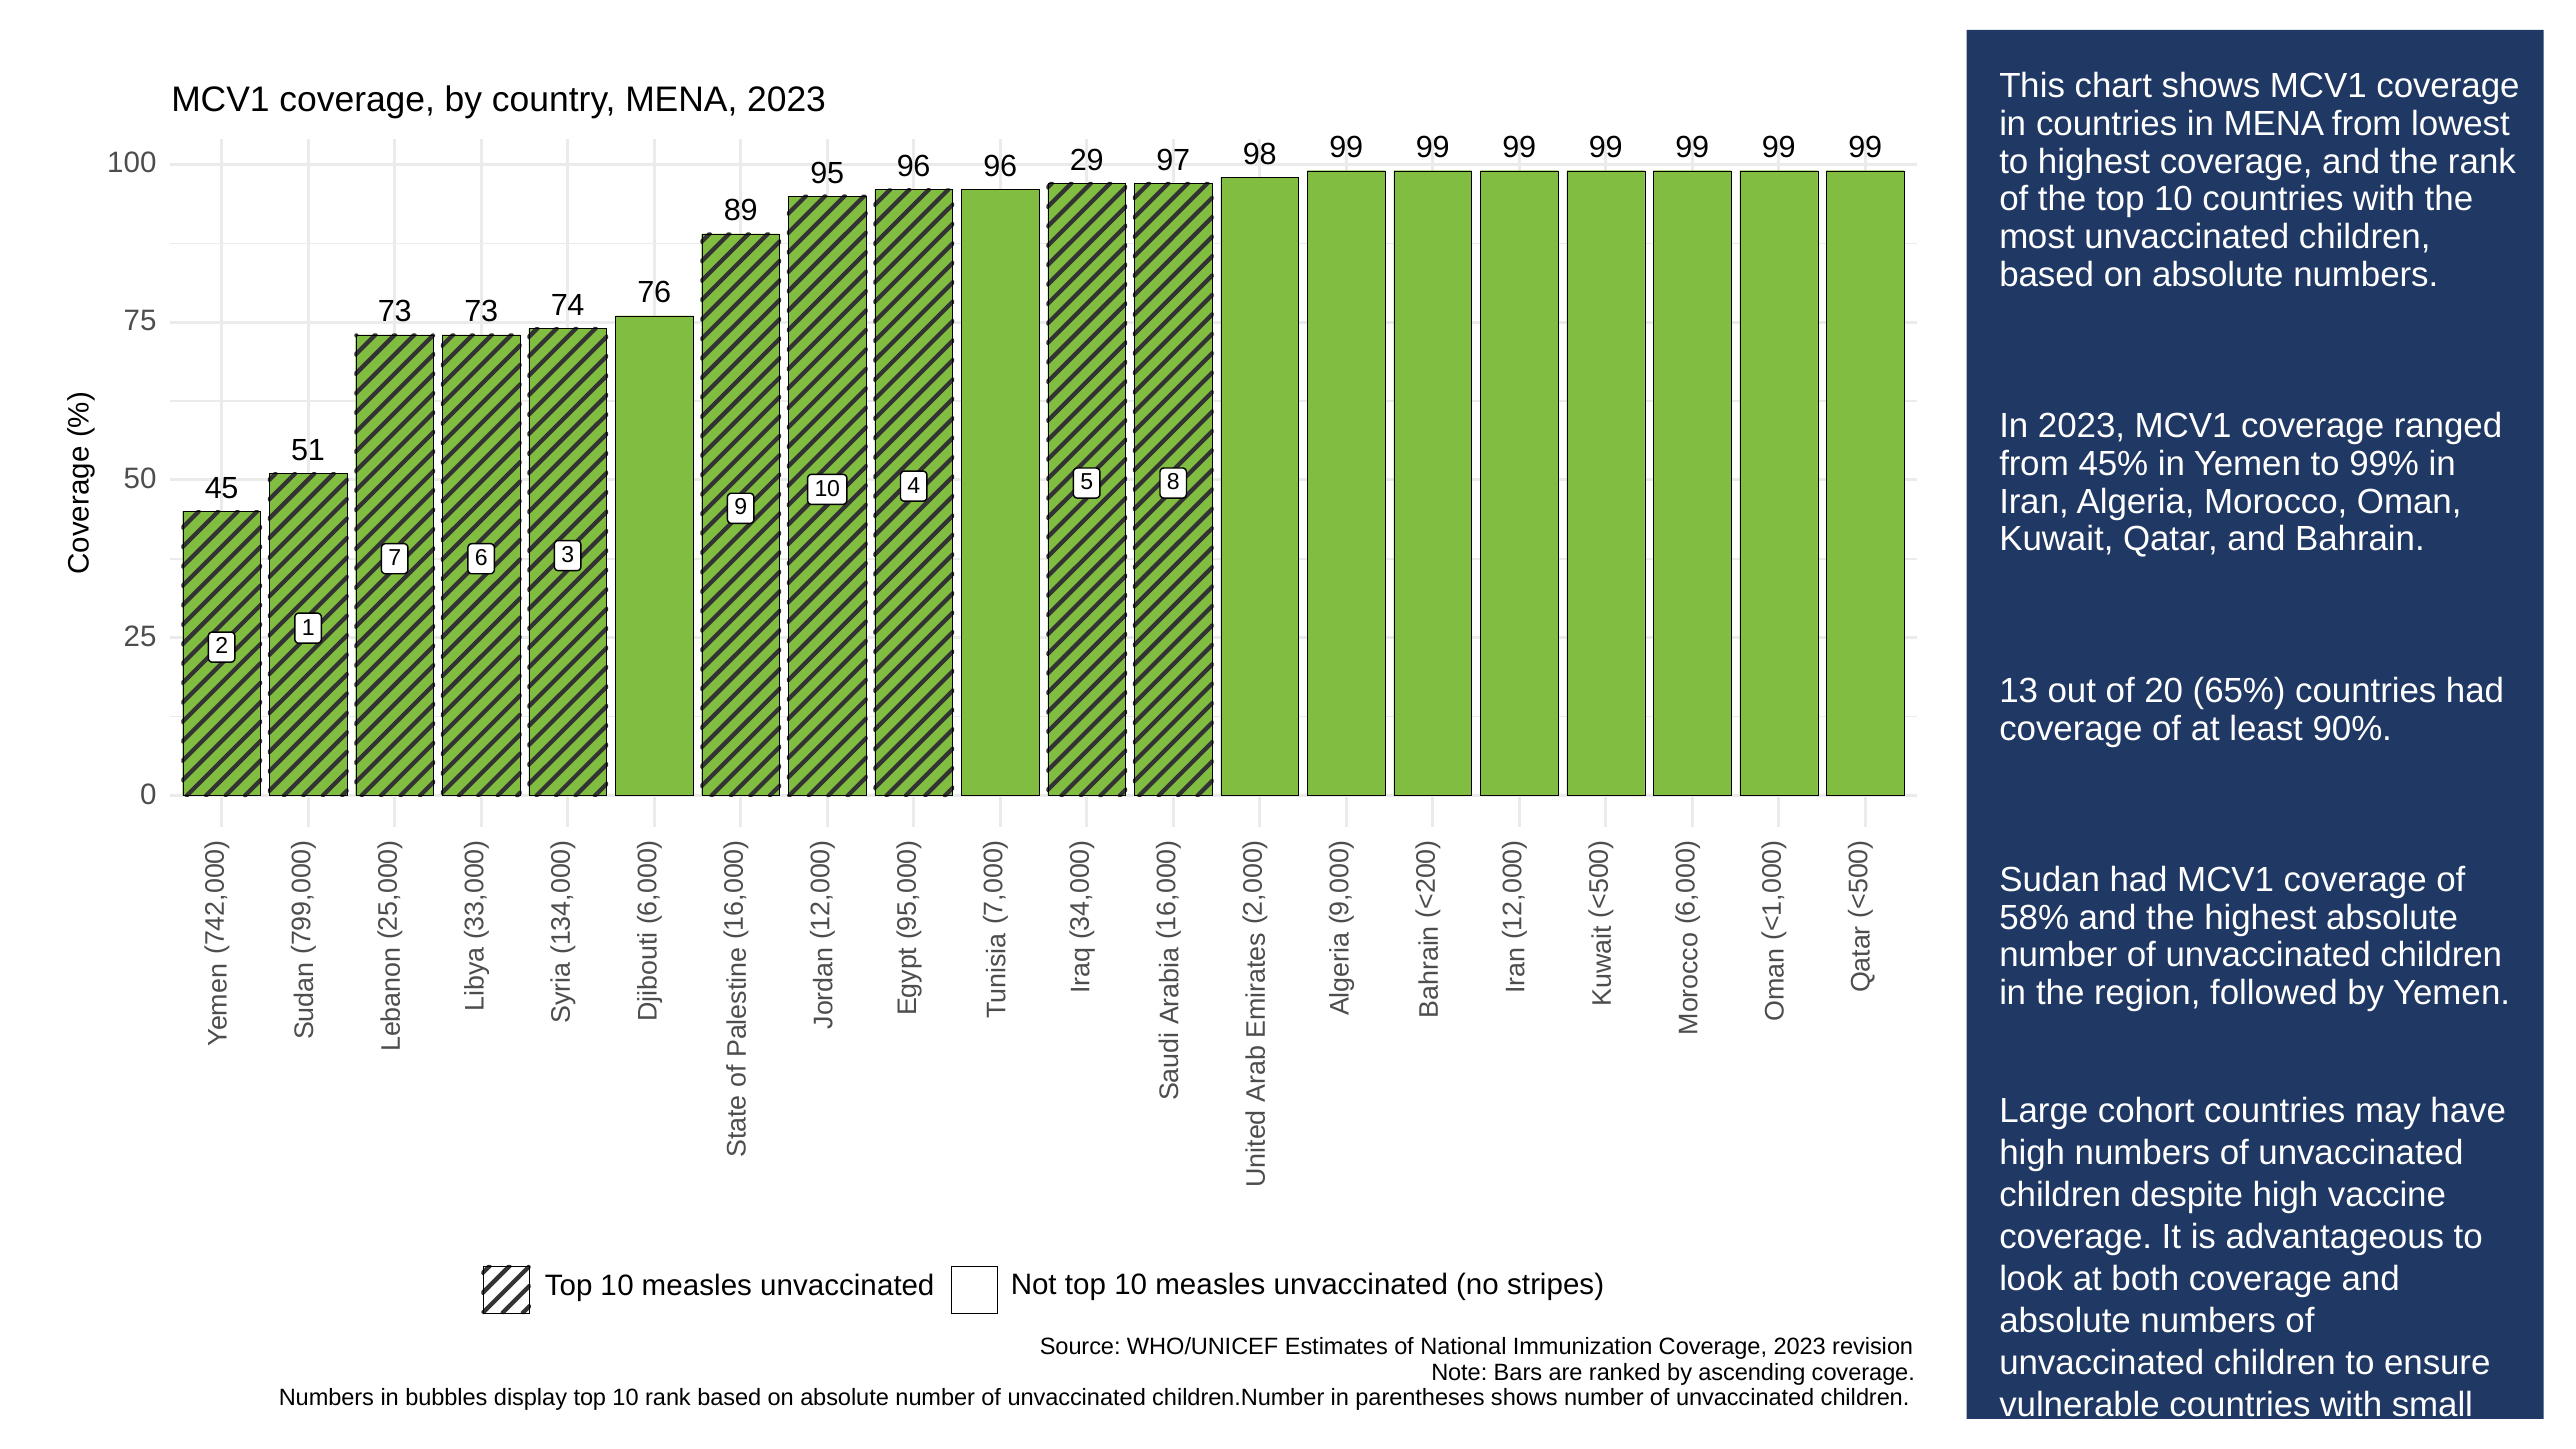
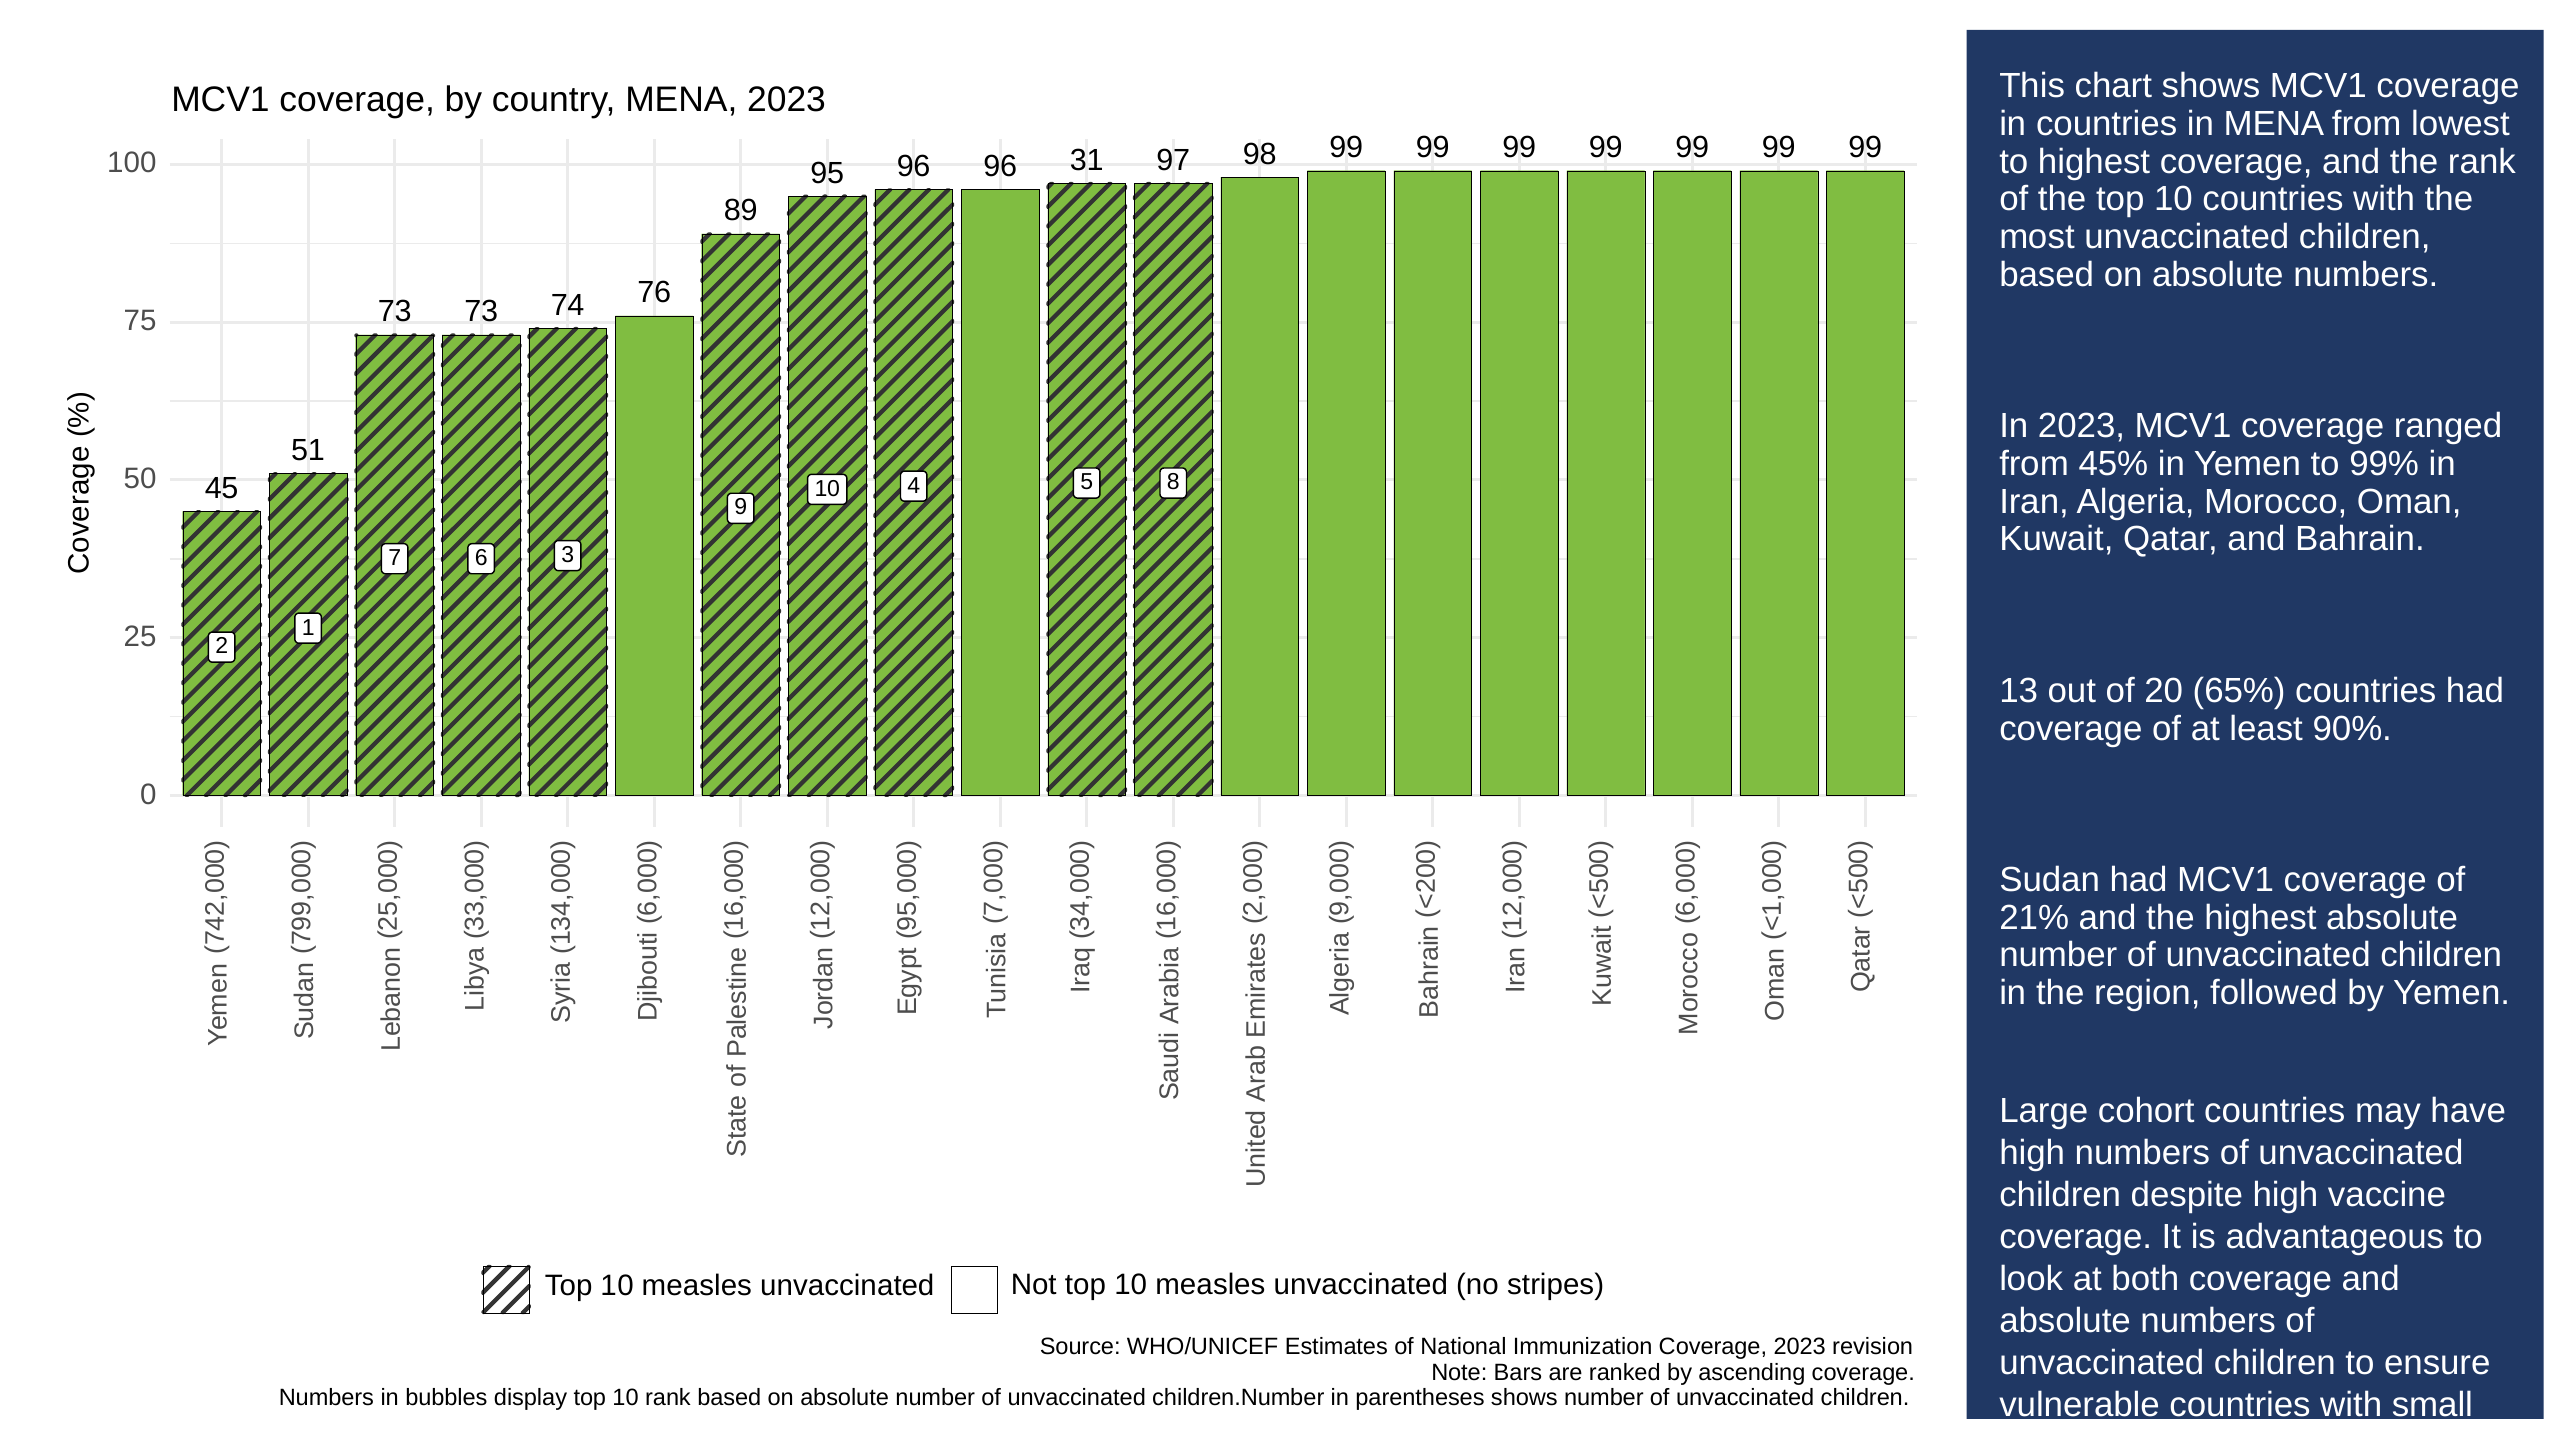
29: 29 -> 31
58%: 58% -> 21%
